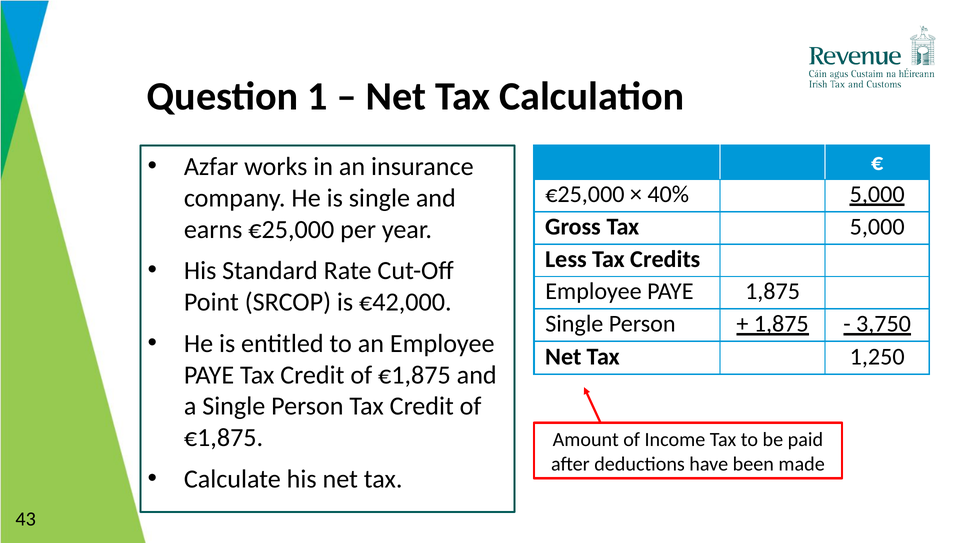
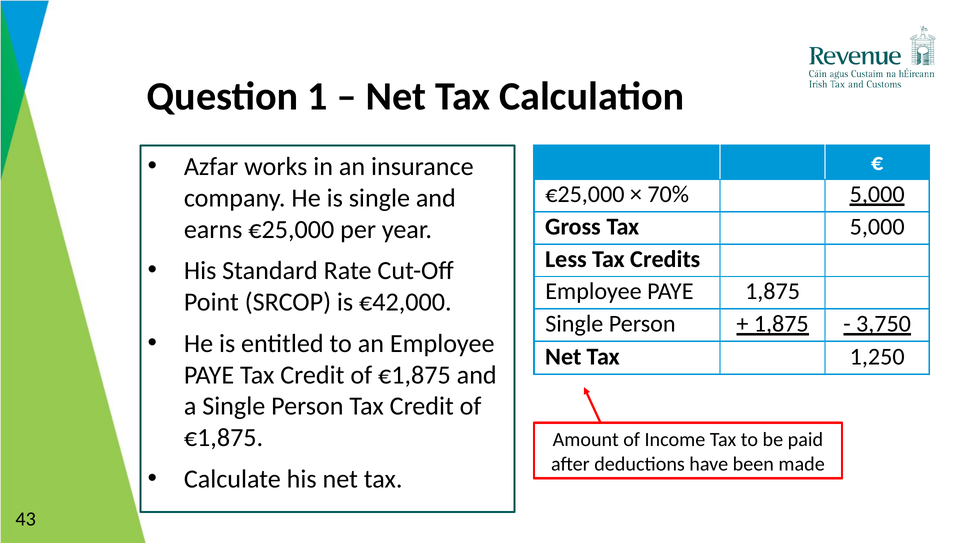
40%: 40% -> 70%
